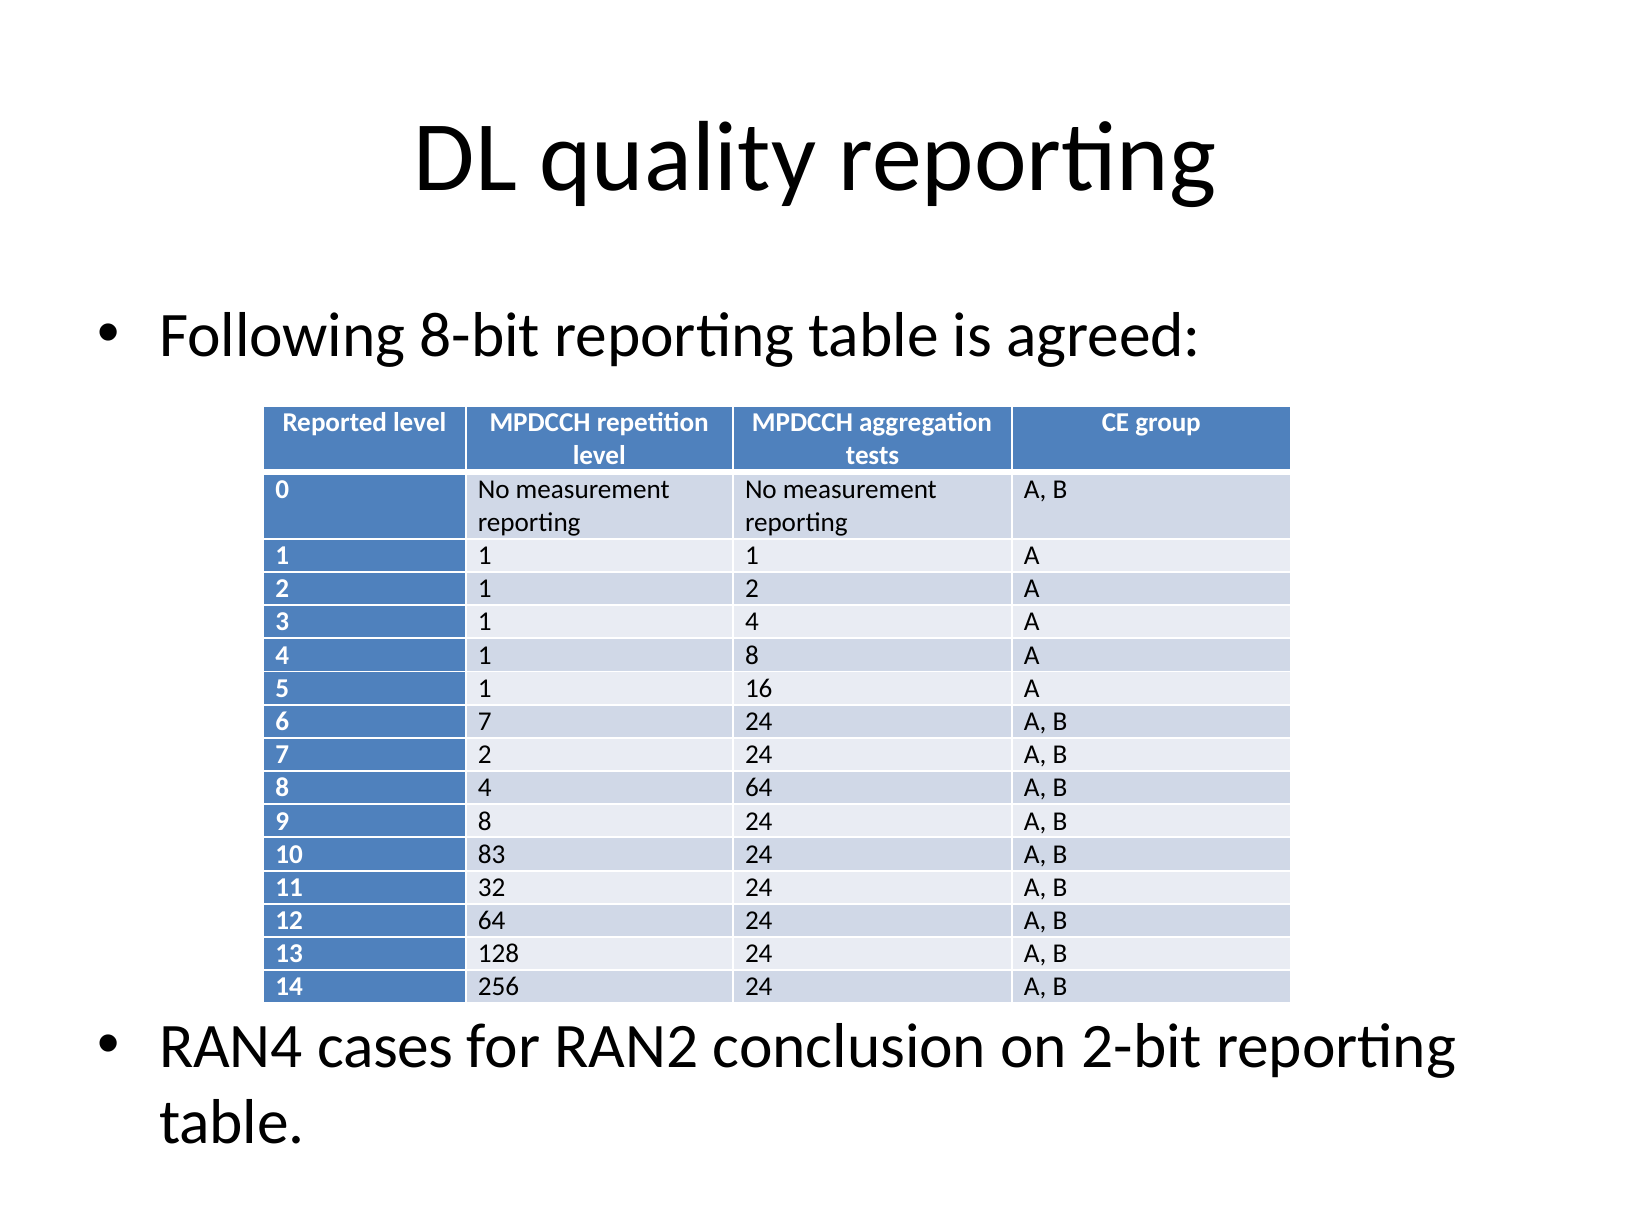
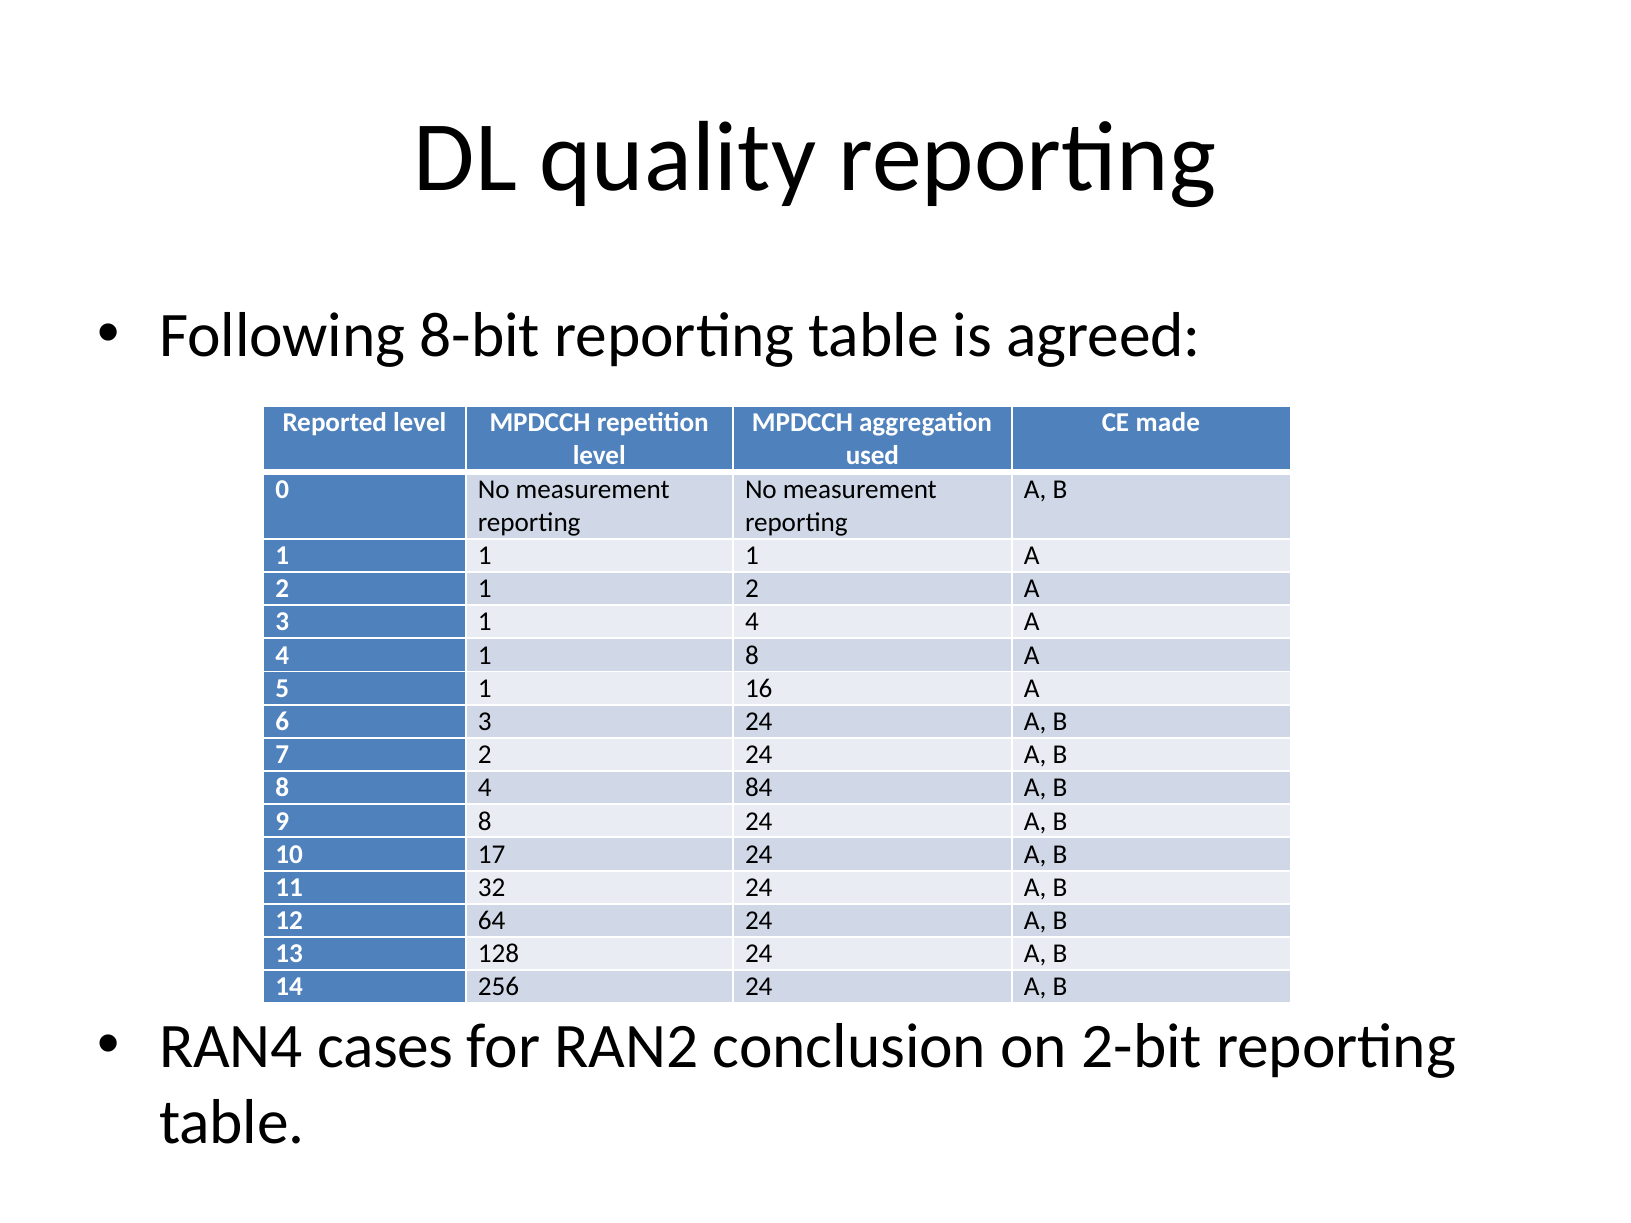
group: group -> made
tests: tests -> used
6 7: 7 -> 3
4 64: 64 -> 84
83: 83 -> 17
